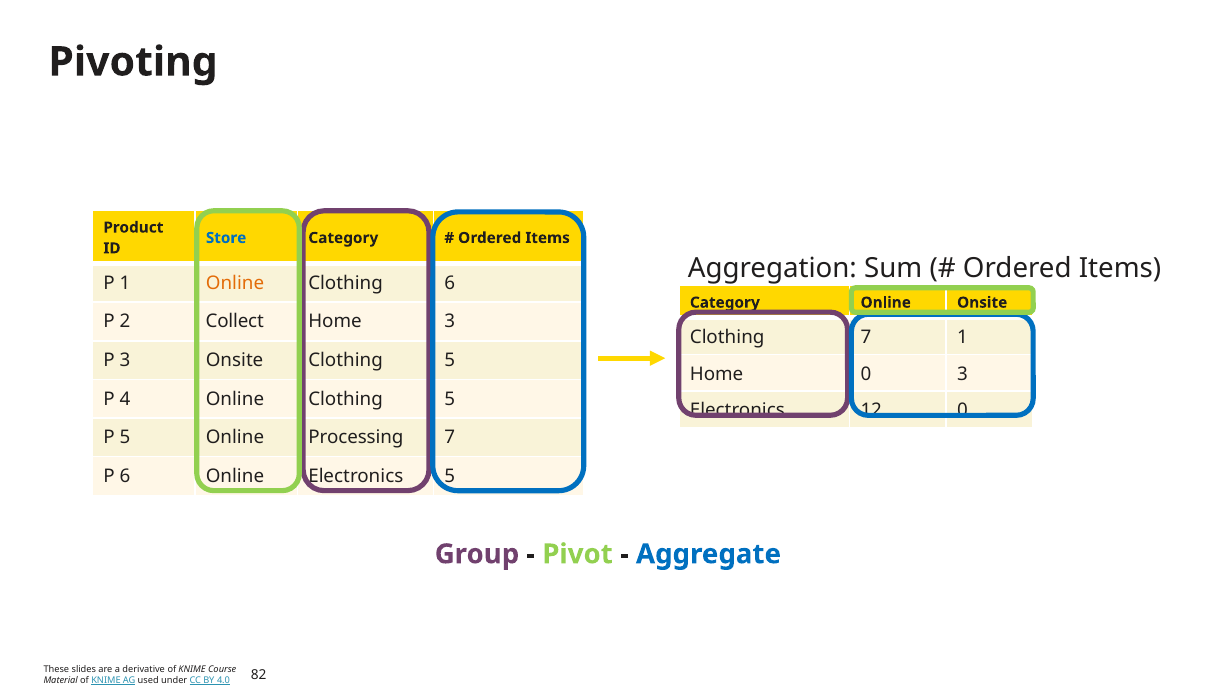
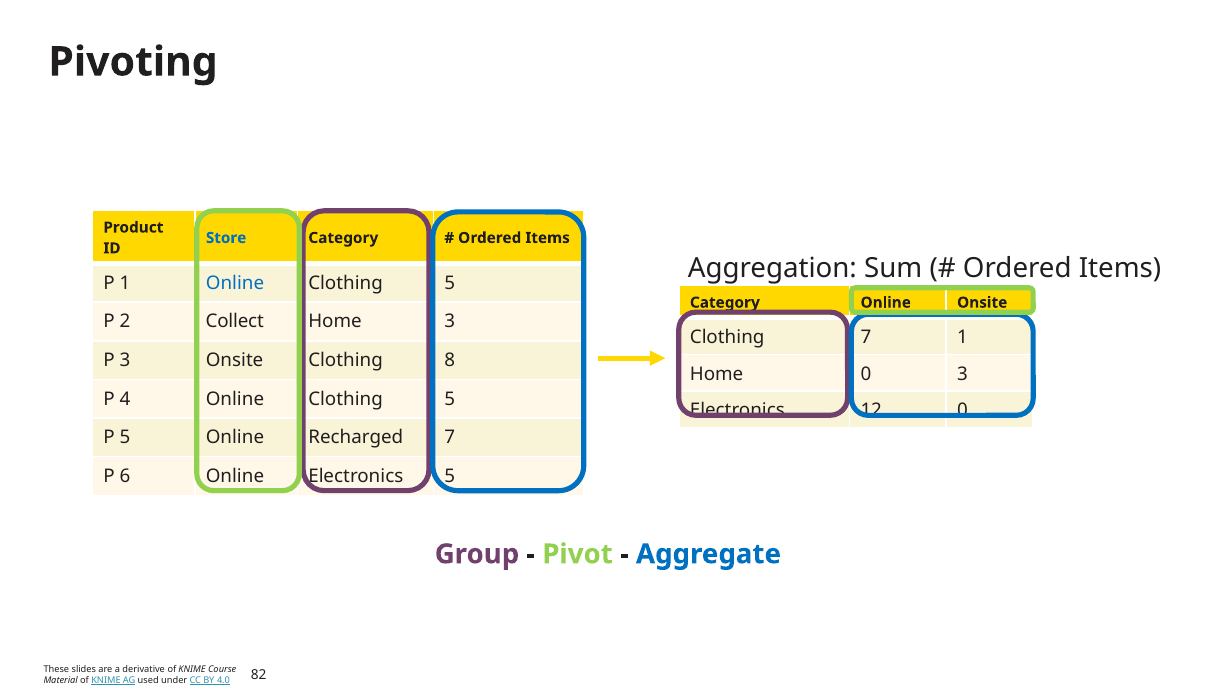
Online at (235, 283) colour: orange -> blue
6 at (450, 283): 6 -> 5
Onsite Clothing 5: 5 -> 8
Processing: Processing -> Recharged
